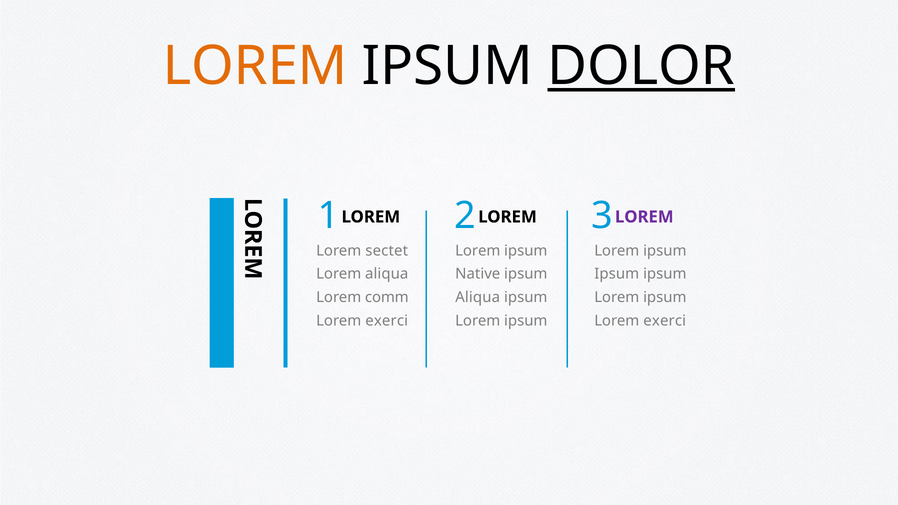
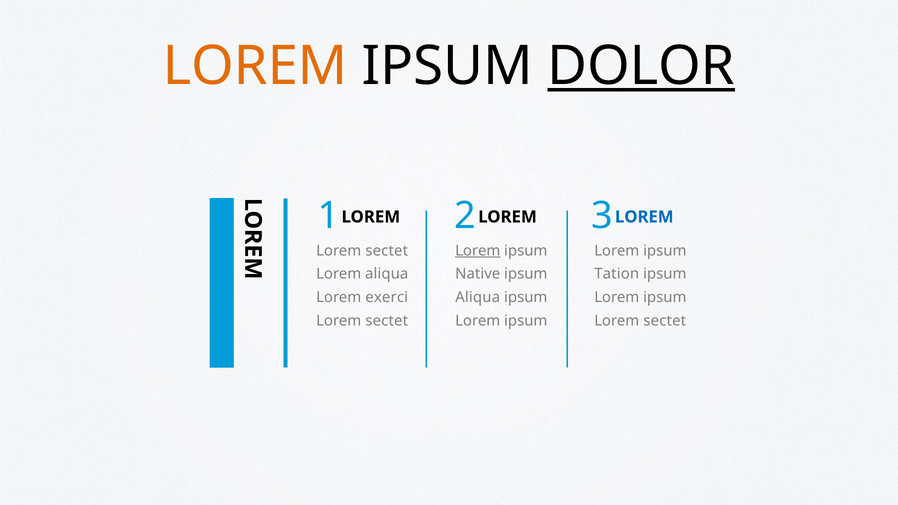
LOREM at (644, 217) colour: purple -> blue
Lorem at (478, 251) underline: none -> present
Ipsum at (617, 274): Ipsum -> Tation
comm: comm -> exerci
exerci at (387, 321): exerci -> sectet
exerci at (665, 321): exerci -> sectet
